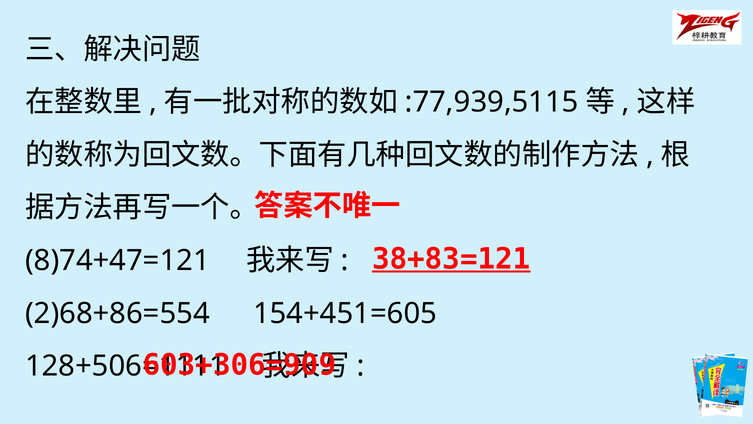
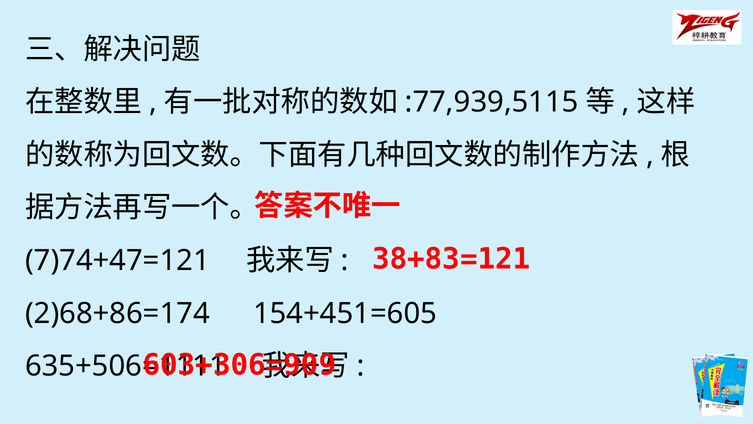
38+83=121 underline: present -> none
8)74+47=121: 8)74+47=121 -> 7)74+47=121
2)68+86=554: 2)68+86=554 -> 2)68+86=174
128+506=1111: 128+506=1111 -> 635+506=1111
